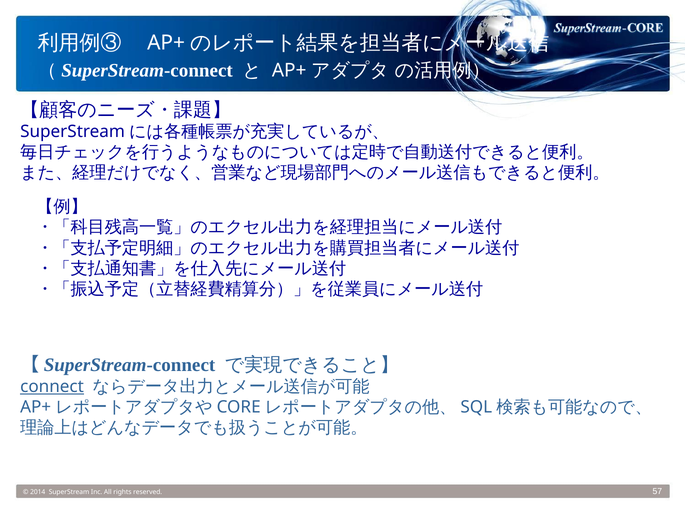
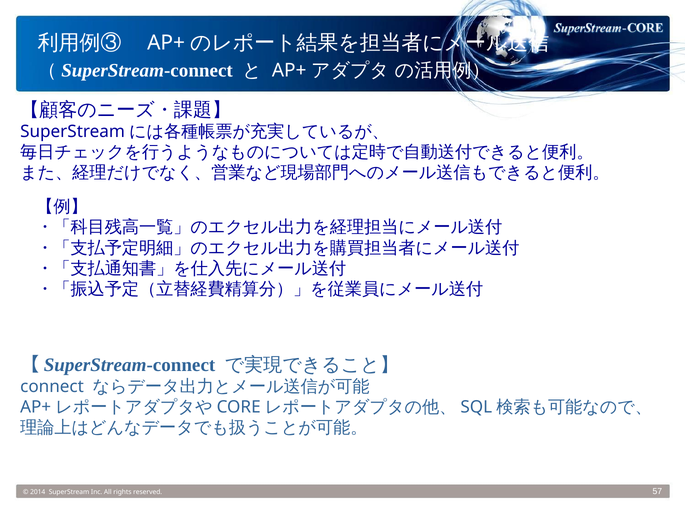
connect underline: present -> none
